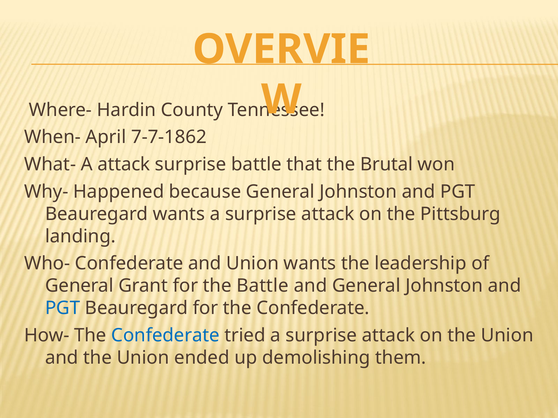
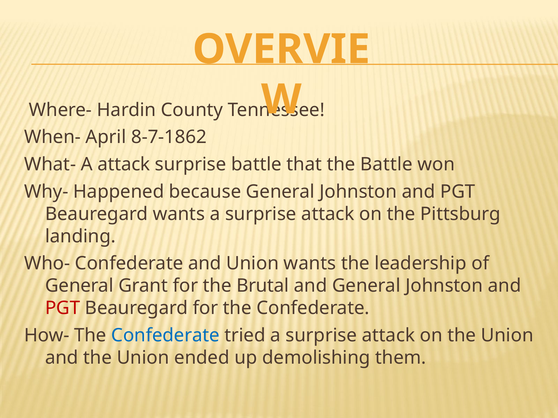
7-7-1862: 7-7-1862 -> 8-7-1862
the Brutal: Brutal -> Battle
the Battle: Battle -> Brutal
PGT at (63, 308) colour: blue -> red
